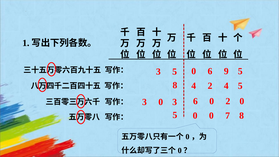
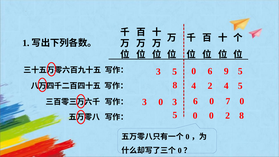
0 2: 2 -> 7
0 7: 7 -> 2
